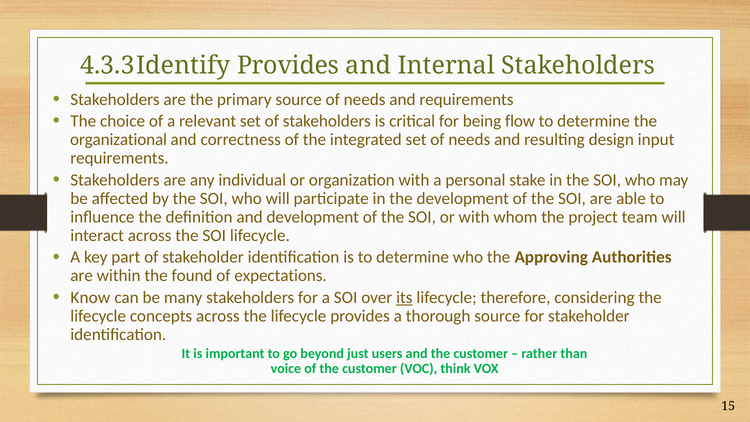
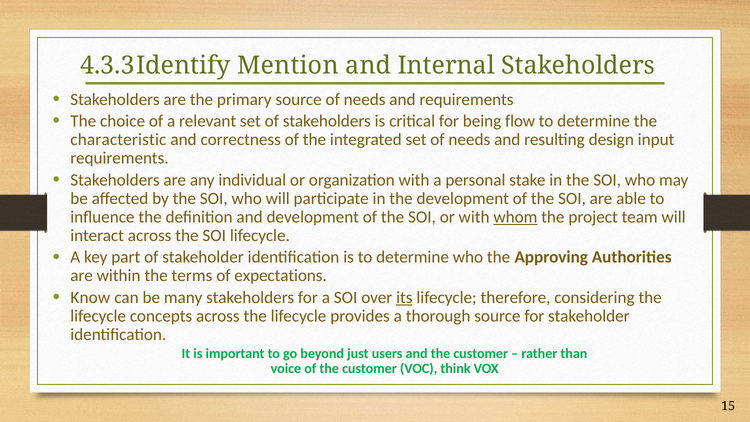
Provides at (288, 65): Provides -> Mention
organizational: organizational -> characteristic
whom underline: none -> present
found: found -> terms
